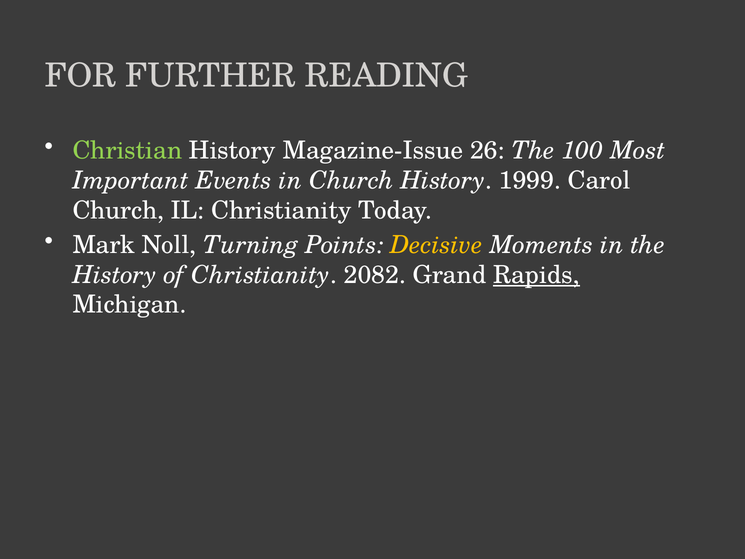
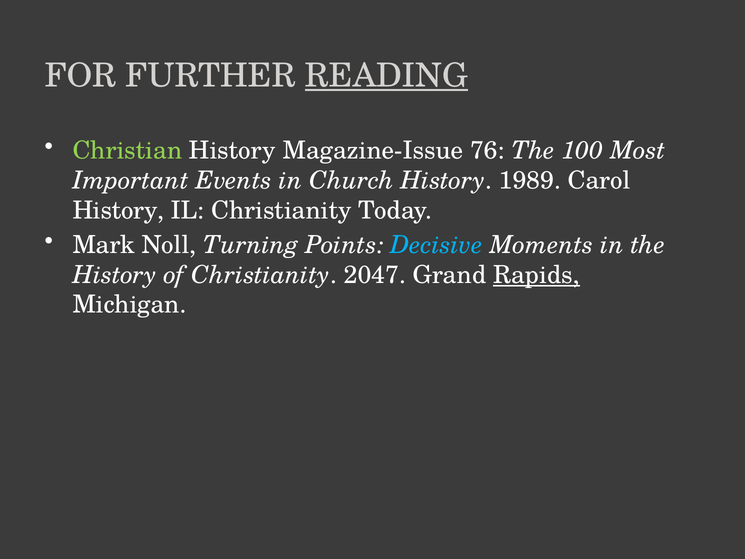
READING underline: none -> present
26: 26 -> 76
1999: 1999 -> 1989
Church at (118, 210): Church -> History
Decisive colour: yellow -> light blue
2082: 2082 -> 2047
